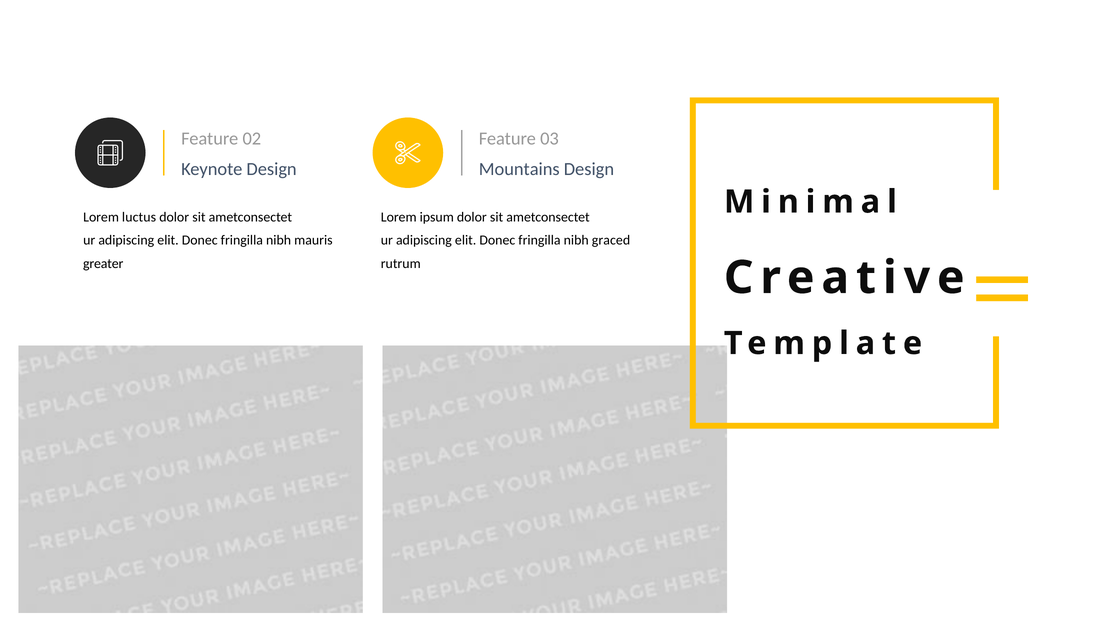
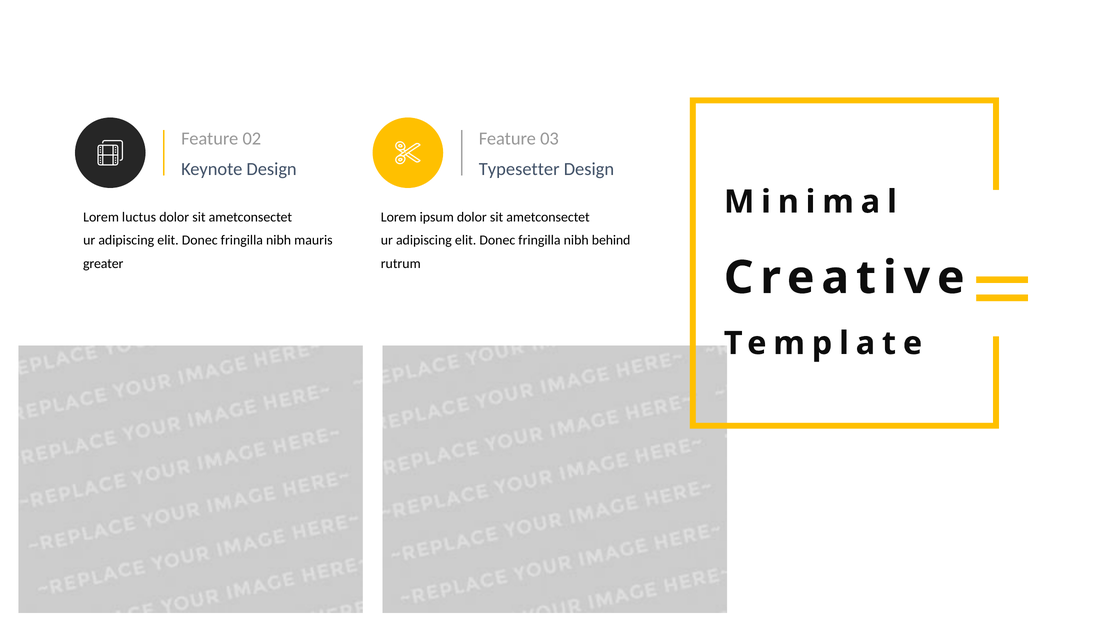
Mountains: Mountains -> Typesetter
graced: graced -> behind
